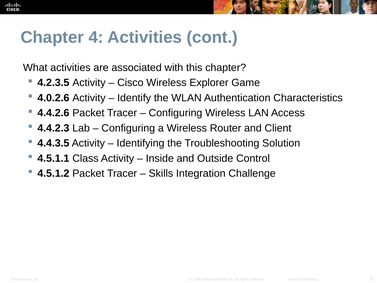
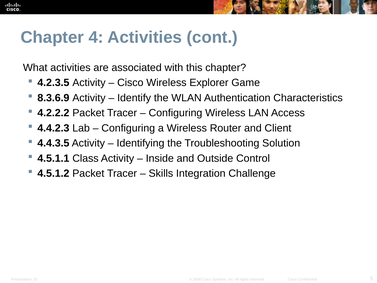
4.0.2.6: 4.0.2.6 -> 8.3.6.9
4.4.2.6: 4.4.2.6 -> 4.2.2.2
